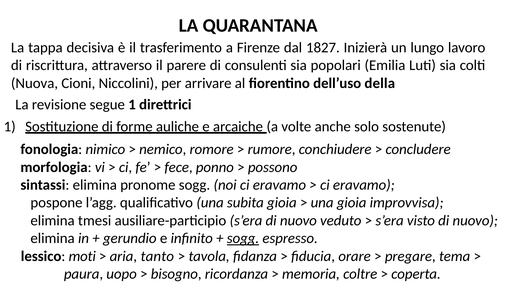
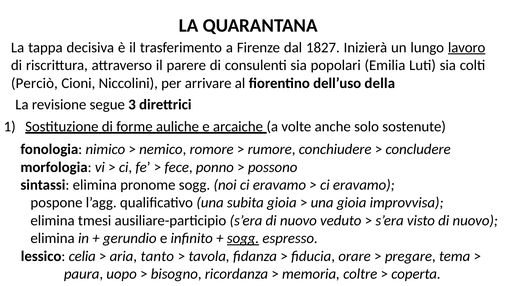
lavoro underline: none -> present
Nuova: Nuova -> Perciò
segue 1: 1 -> 3
moti: moti -> celia
